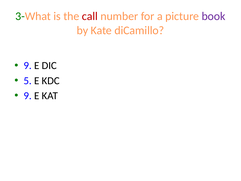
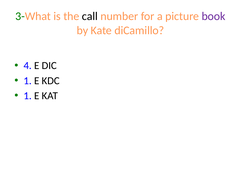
call colour: red -> black
9 at (28, 66): 9 -> 4
5 at (28, 81): 5 -> 1
9 at (28, 96): 9 -> 1
